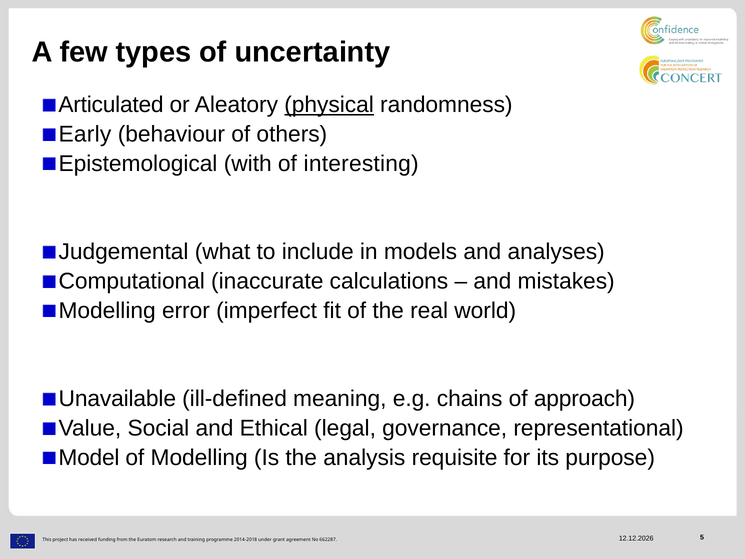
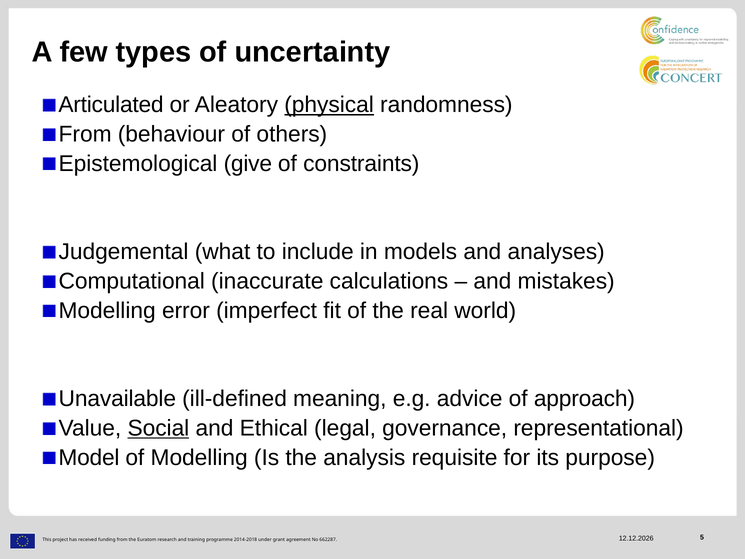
Early at (85, 134): Early -> From
with: with -> give
interesting: interesting -> constraints
chains: chains -> advice
Social underline: none -> present
